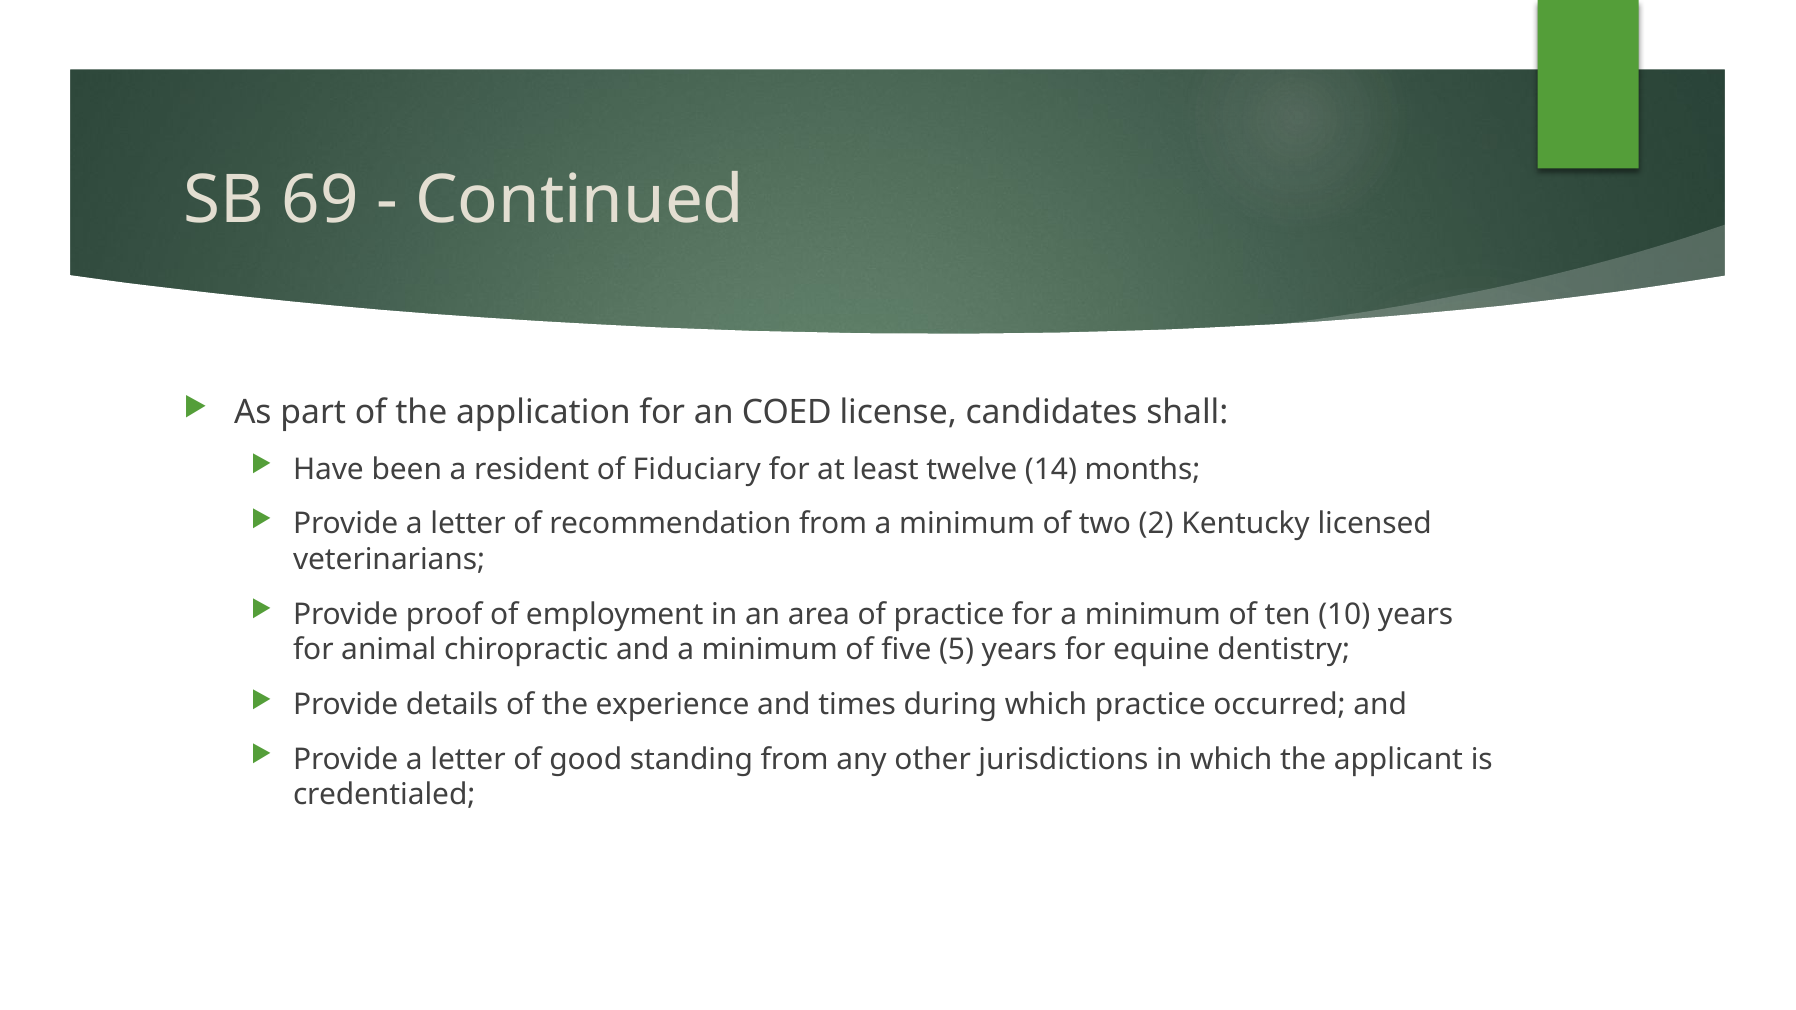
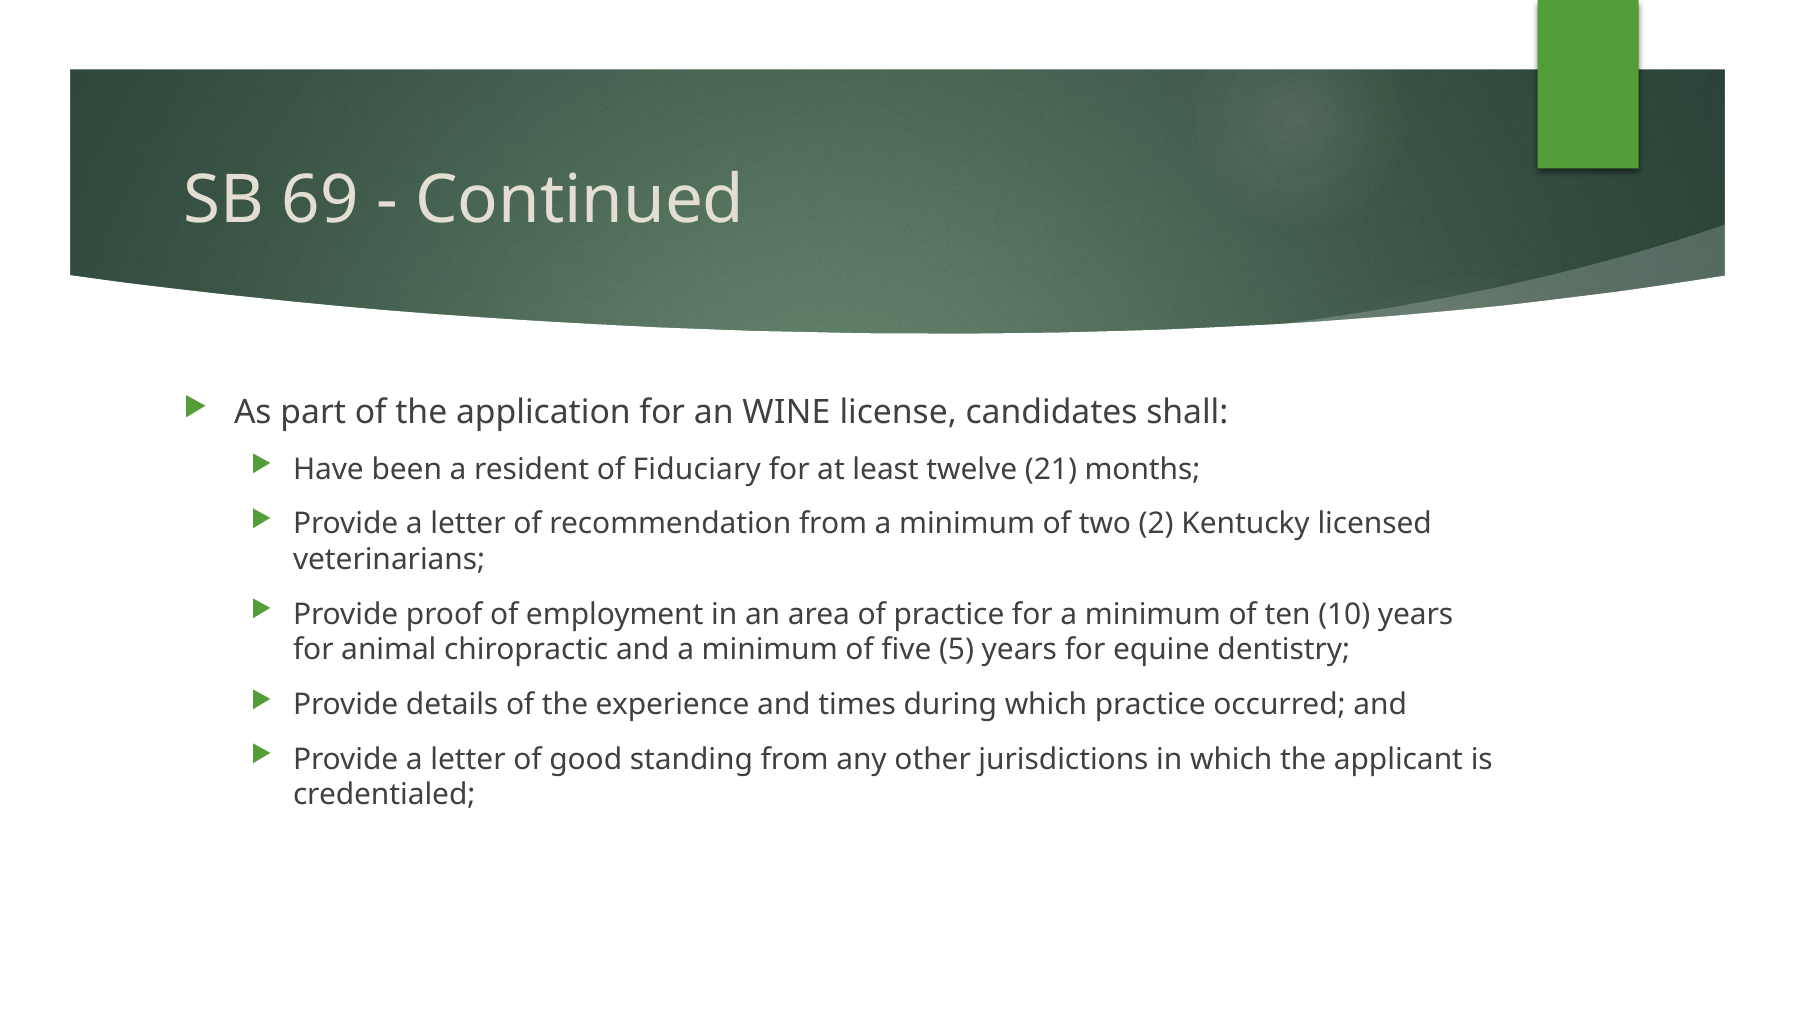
COED: COED -> WINE
14: 14 -> 21
